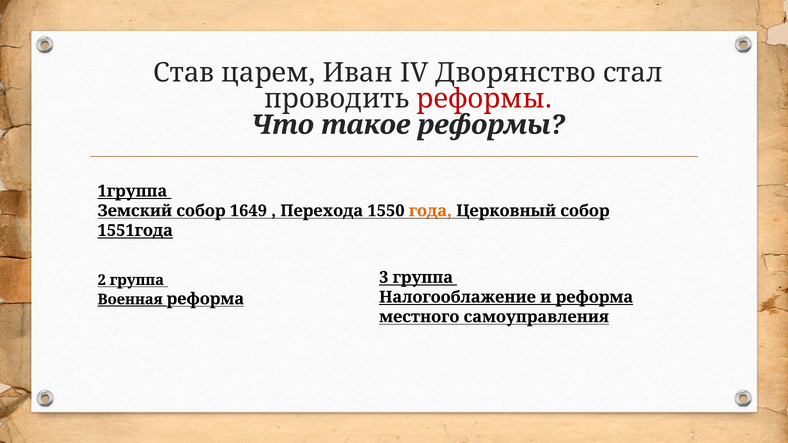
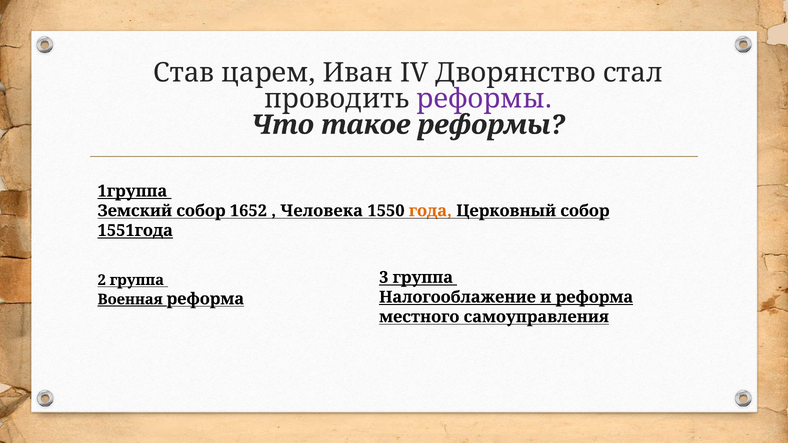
реформы at (484, 99) colour: red -> purple
1649: 1649 -> 1652
Перехода: Перехода -> Человека
